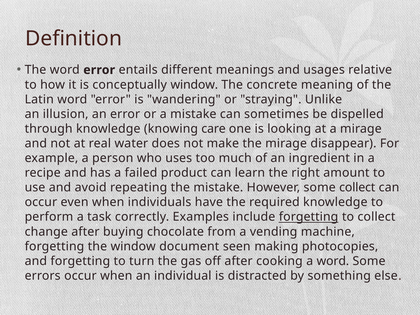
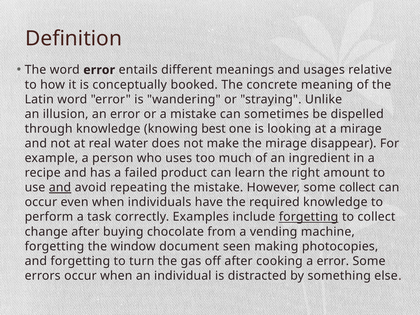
conceptually window: window -> booked
care: care -> best
and at (60, 188) underline: none -> present
a word: word -> error
